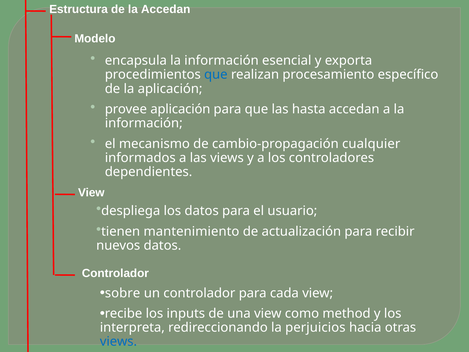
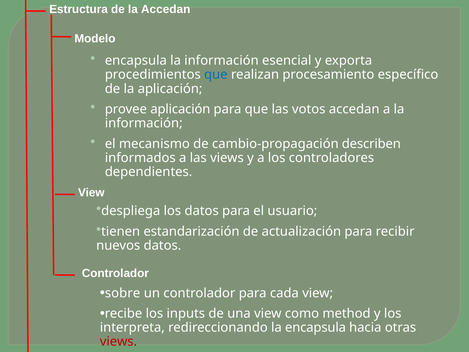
hasta: hasta -> votos
cualquier: cualquier -> describen
mantenimiento: mantenimiento -> estandarización
la perjuicios: perjuicios -> encapsula
views at (118, 341) colour: blue -> red
